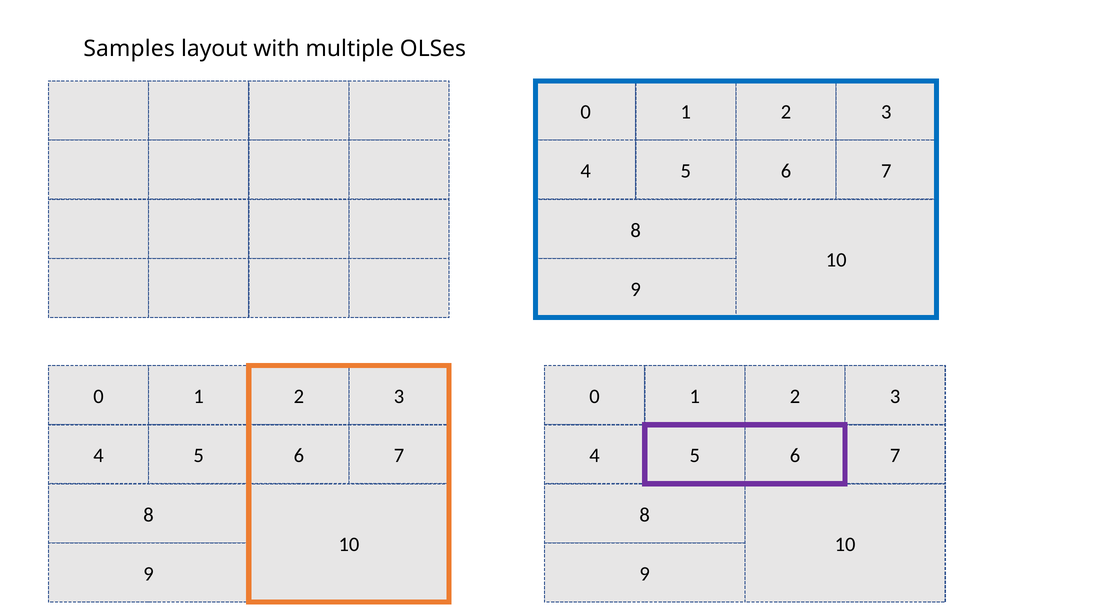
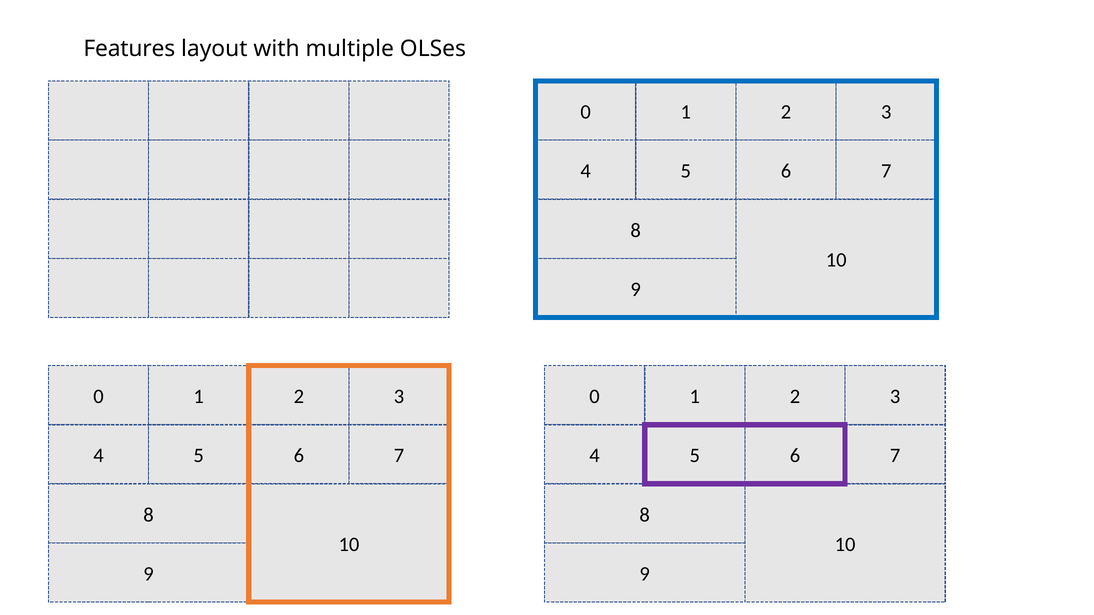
Samples: Samples -> Features
